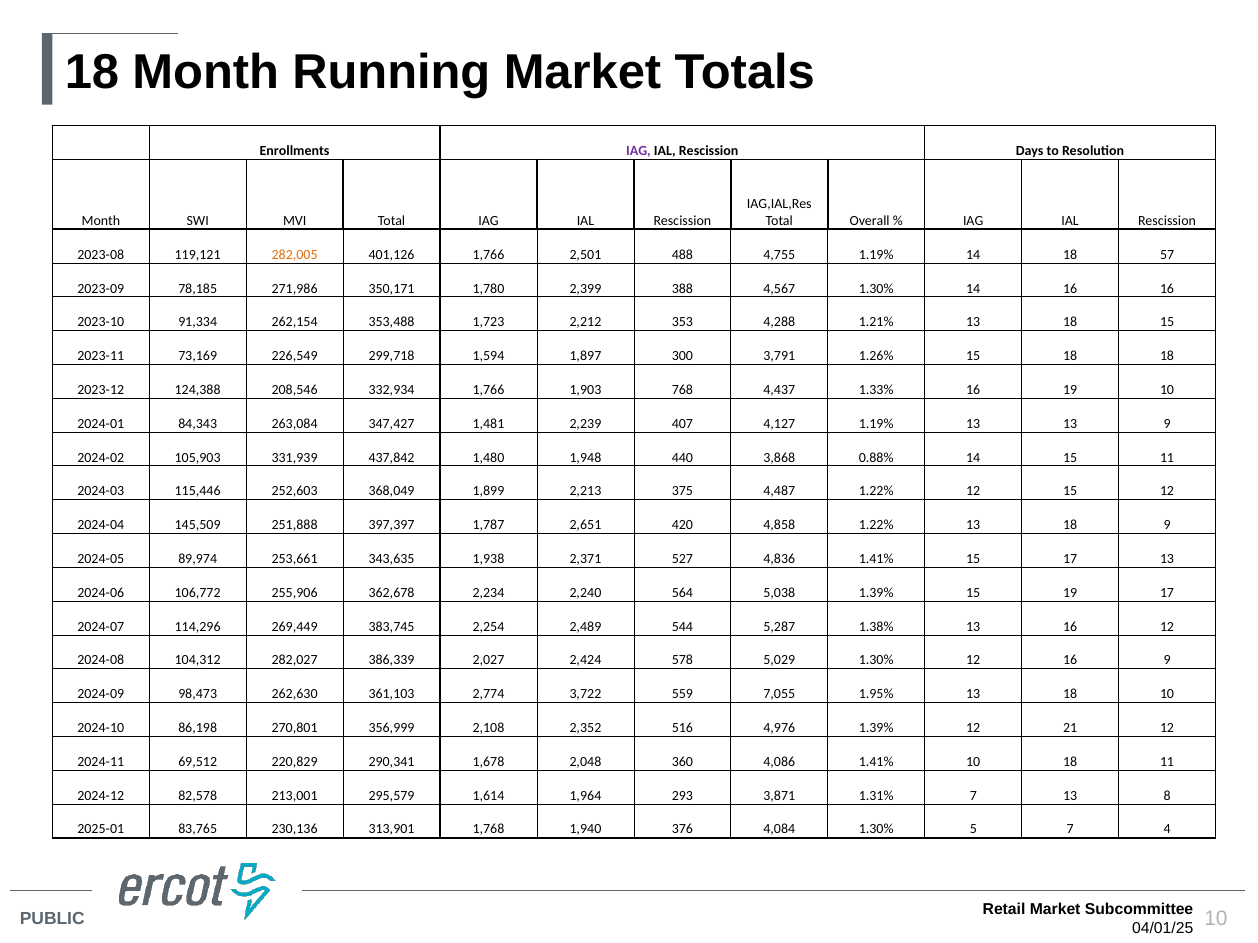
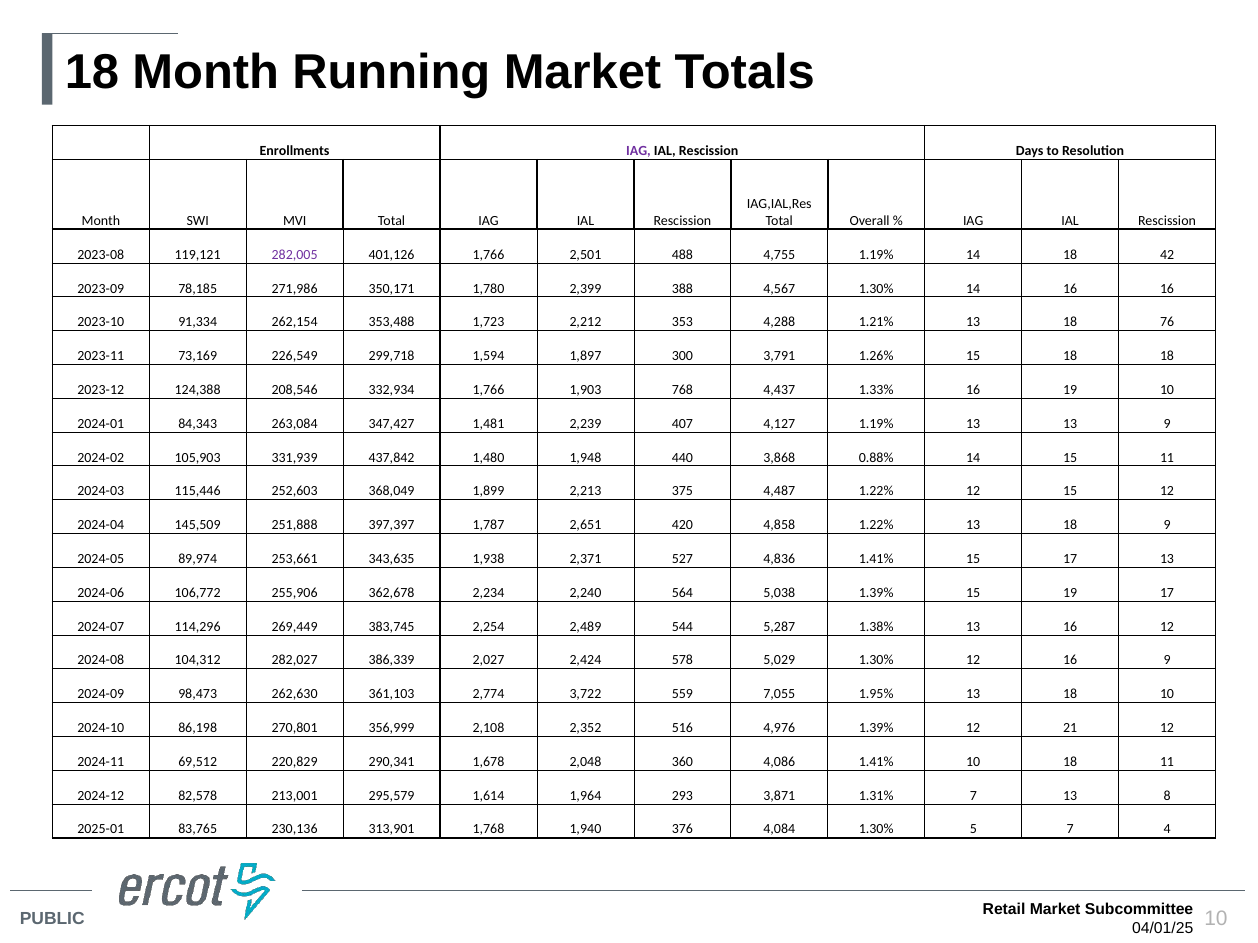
282,005 colour: orange -> purple
57: 57 -> 42
18 15: 15 -> 76
